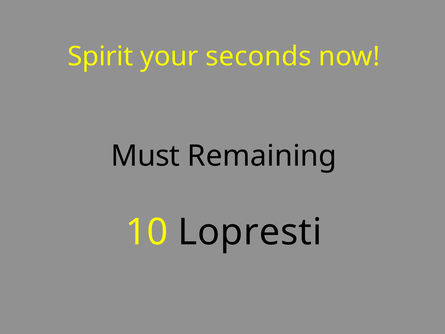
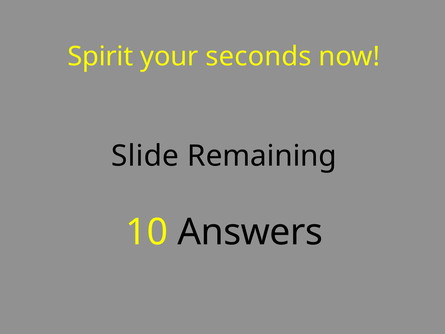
Must: Must -> Slide
Lopresti: Lopresti -> Answers
